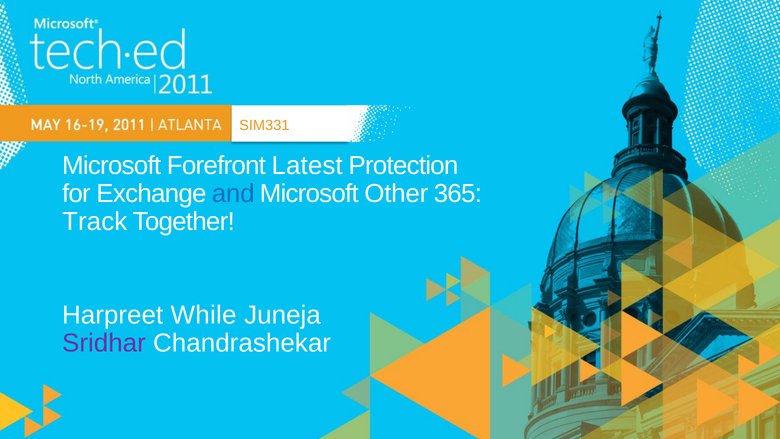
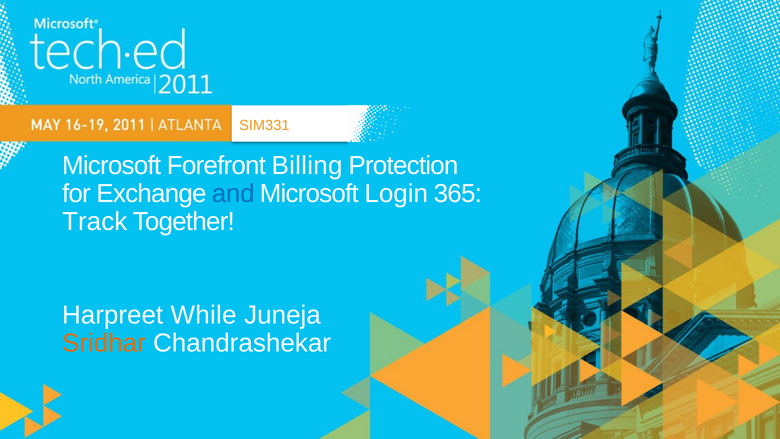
Latest: Latest -> Billing
Other: Other -> Login
Sridhar colour: purple -> orange
